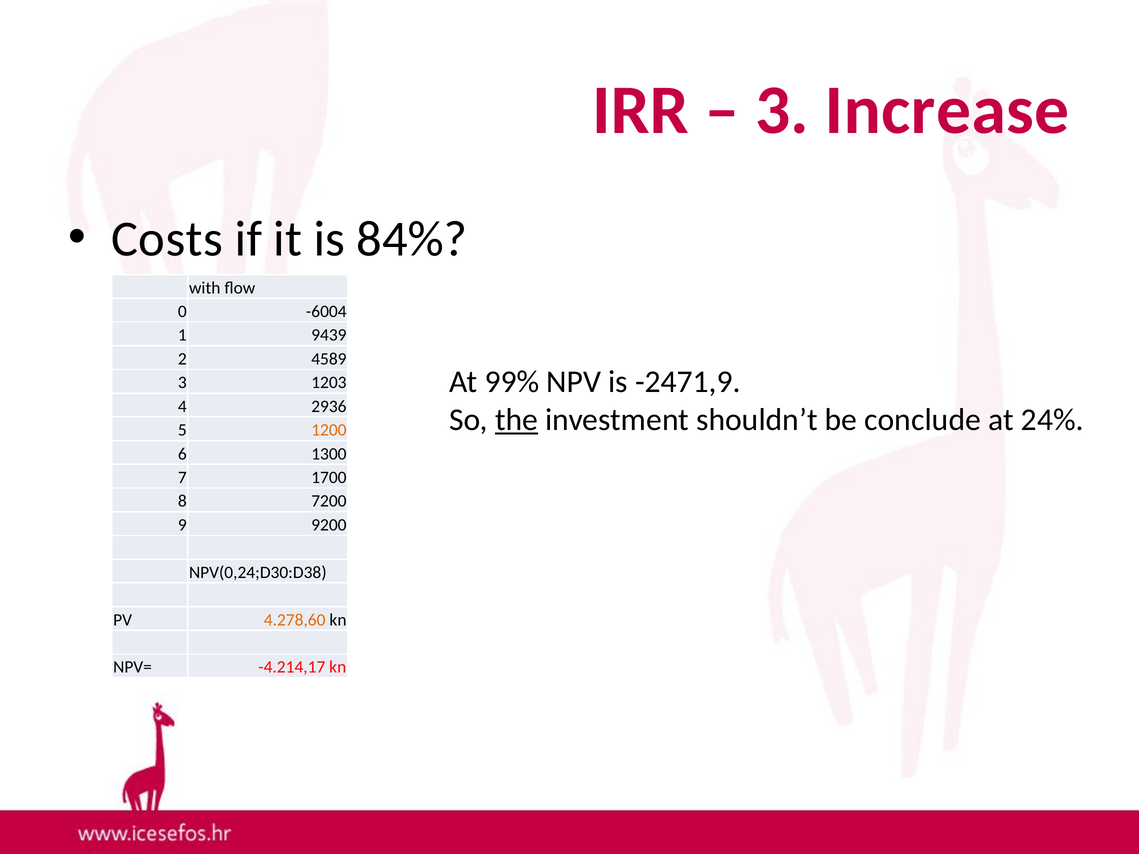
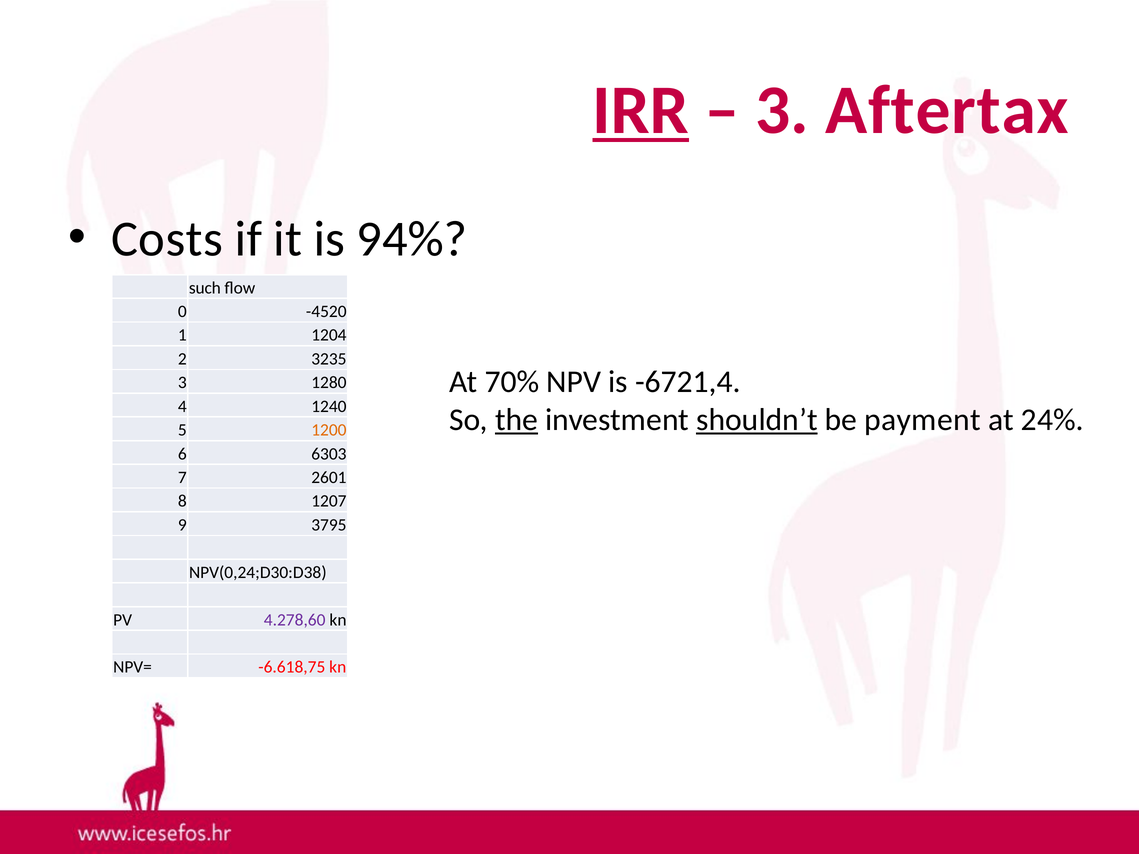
IRR underline: none -> present
Increase: Increase -> Aftertax
84%: 84% -> 94%
with: with -> such
-6004: -6004 -> -4520
9439: 9439 -> 1204
4589: 4589 -> 3235
99%: 99% -> 70%
-2471,9: -2471,9 -> -6721,4
1203: 1203 -> 1280
2936: 2936 -> 1240
shouldn’t underline: none -> present
conclude: conclude -> payment
1300: 1300 -> 6303
1700: 1700 -> 2601
7200: 7200 -> 1207
9200: 9200 -> 3795
4.278,60 colour: orange -> purple
-4.214,17: -4.214,17 -> -6.618,75
